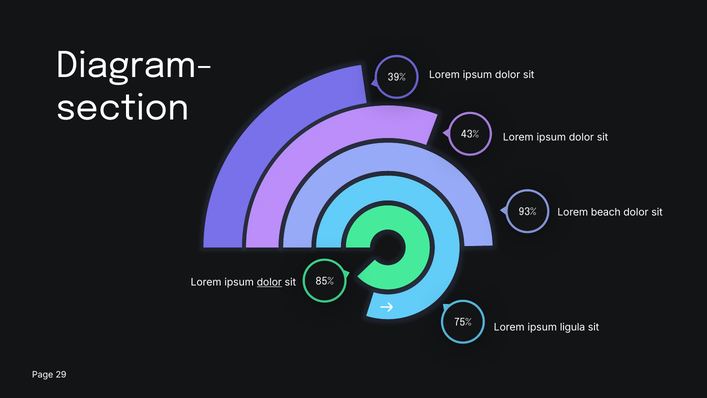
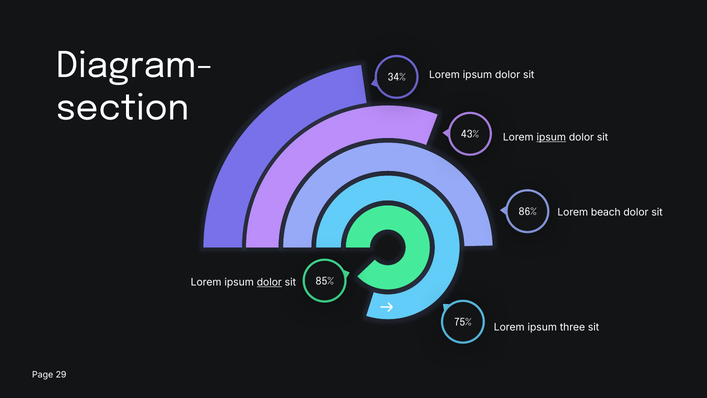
39%: 39% -> 34%
ipsum at (551, 137) underline: none -> present
93%: 93% -> 86%
ligula: ligula -> three
